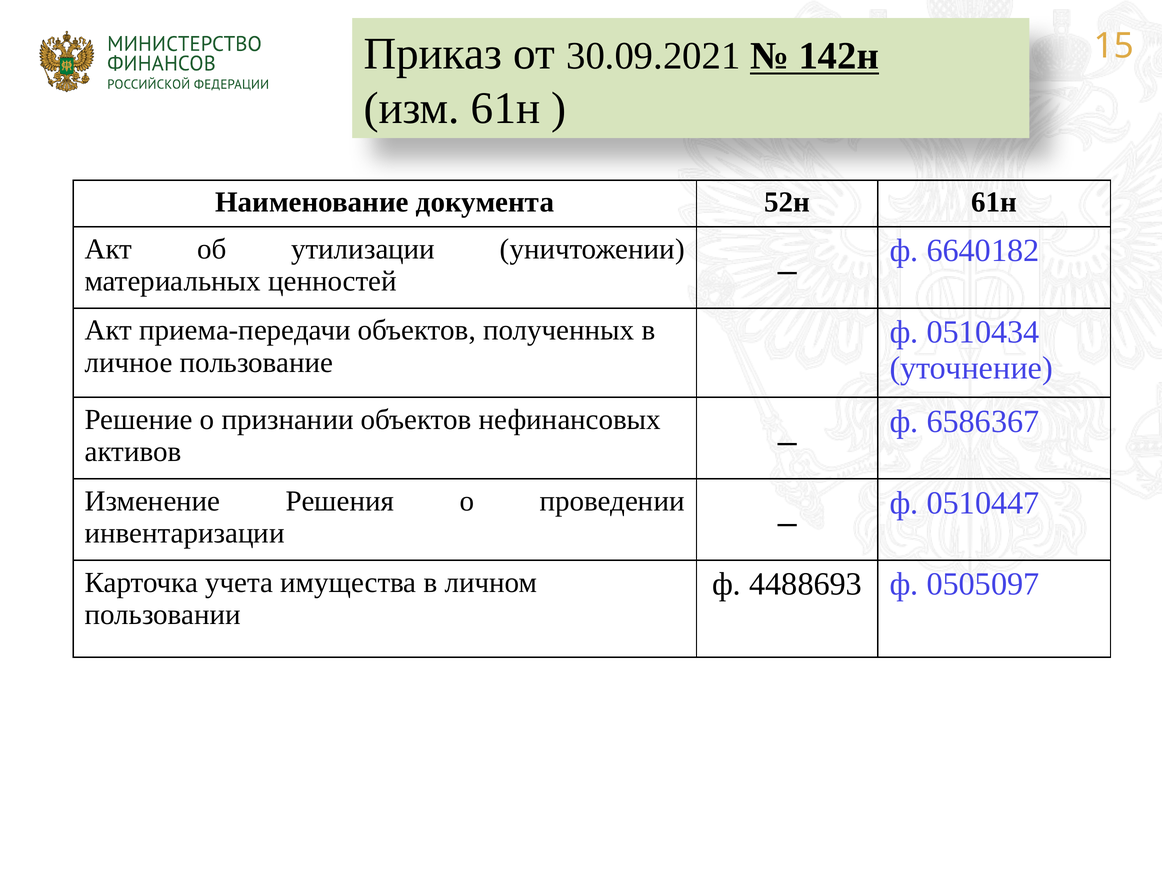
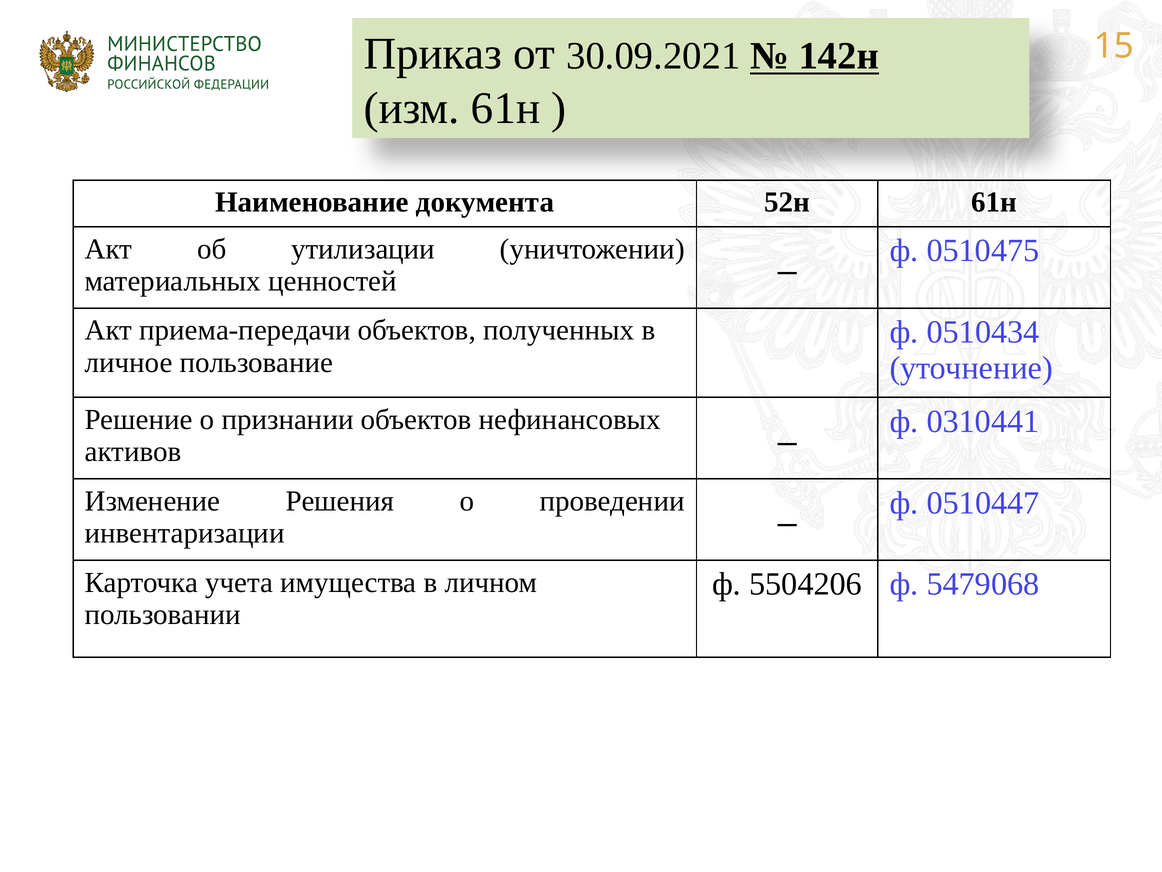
6640182: 6640182 -> 0510475
6586367: 6586367 -> 0310441
4488693: 4488693 -> 5504206
0505097: 0505097 -> 5479068
